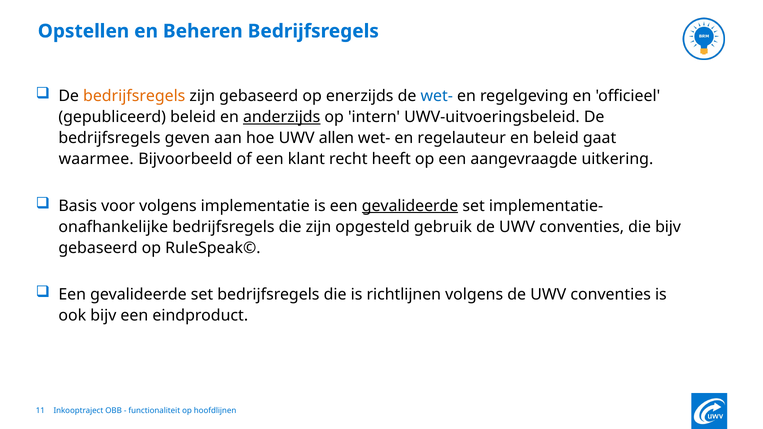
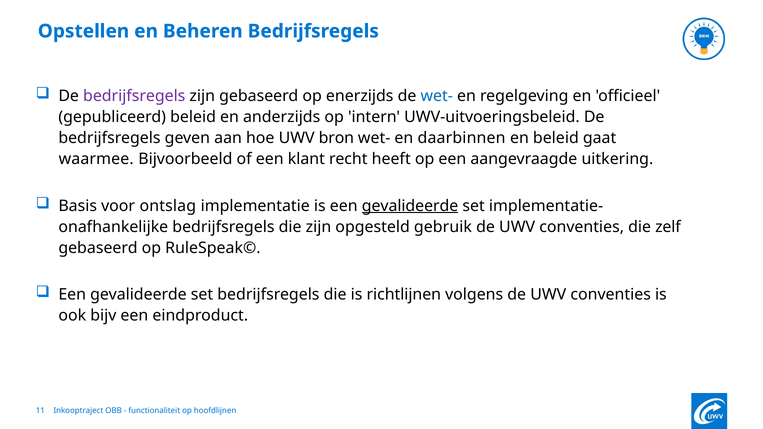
bedrijfsregels at (134, 96) colour: orange -> purple
anderzijds underline: present -> none
allen: allen -> bron
regelauteur: regelauteur -> daarbinnen
voor volgens: volgens -> ontslag
die bijv: bijv -> zelf
